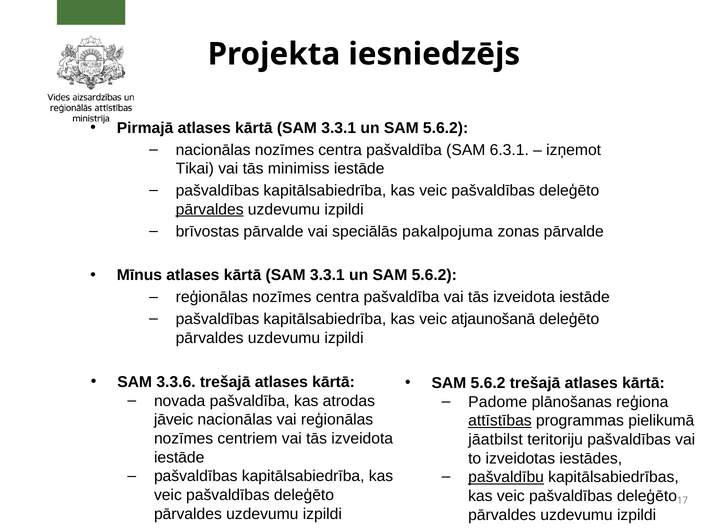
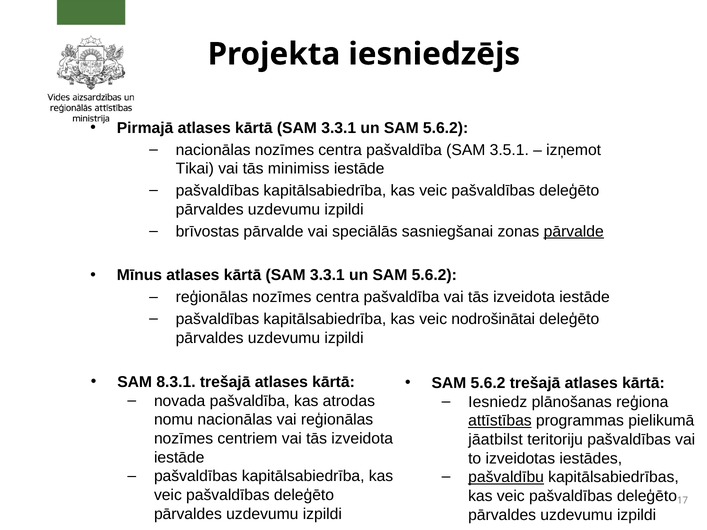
6.3.1: 6.3.1 -> 3.5.1
pārvaldes at (210, 210) underline: present -> none
pakalpojuma: pakalpojuma -> sasniegšanai
pārvalde at (574, 231) underline: none -> present
atjaunošanā: atjaunošanā -> nodrošinātai
3.3.6: 3.3.6 -> 8.3.1
Padome: Padome -> Iesniedz
jāveic: jāveic -> nomu
